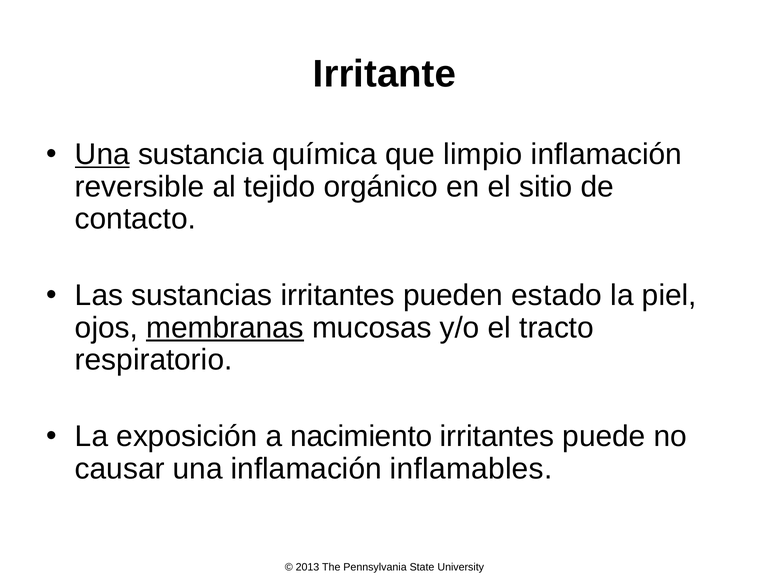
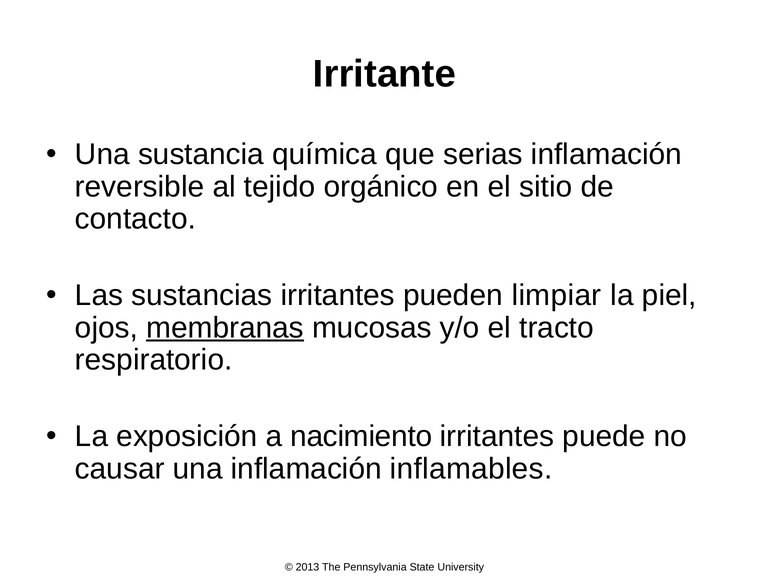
Una at (102, 154) underline: present -> none
limpio: limpio -> serias
estado: estado -> limpiar
